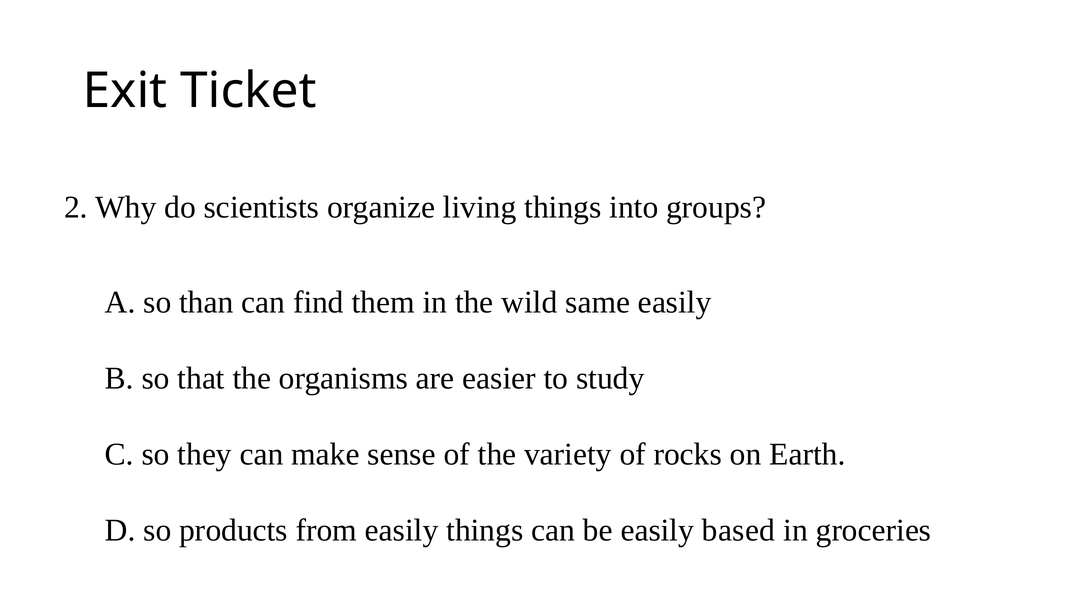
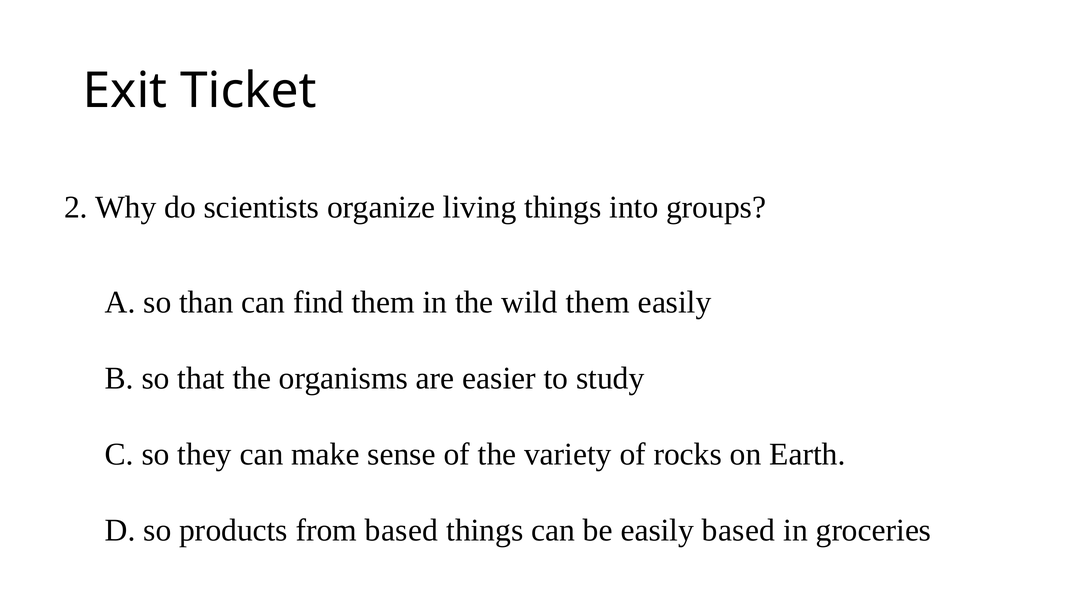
wild same: same -> them
from easily: easily -> based
